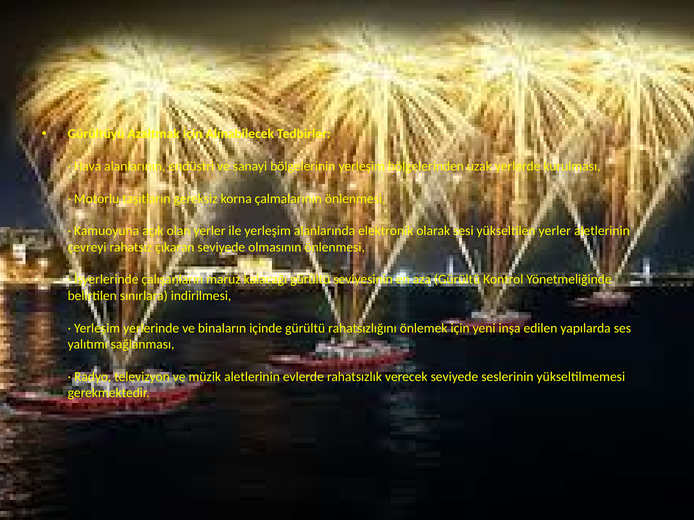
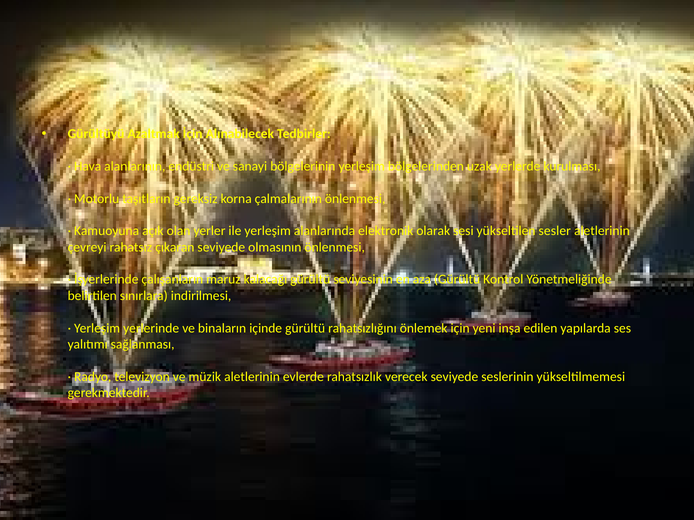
yükseltilen yerler: yerler -> sesler
